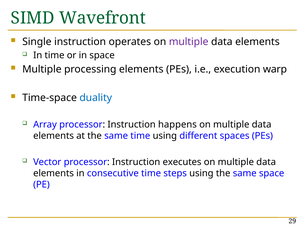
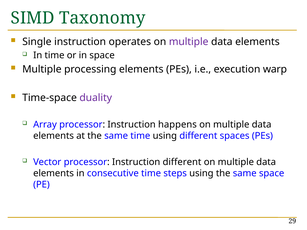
Wavefront: Wavefront -> Taxonomy
duality colour: blue -> purple
Instruction executes: executes -> different
